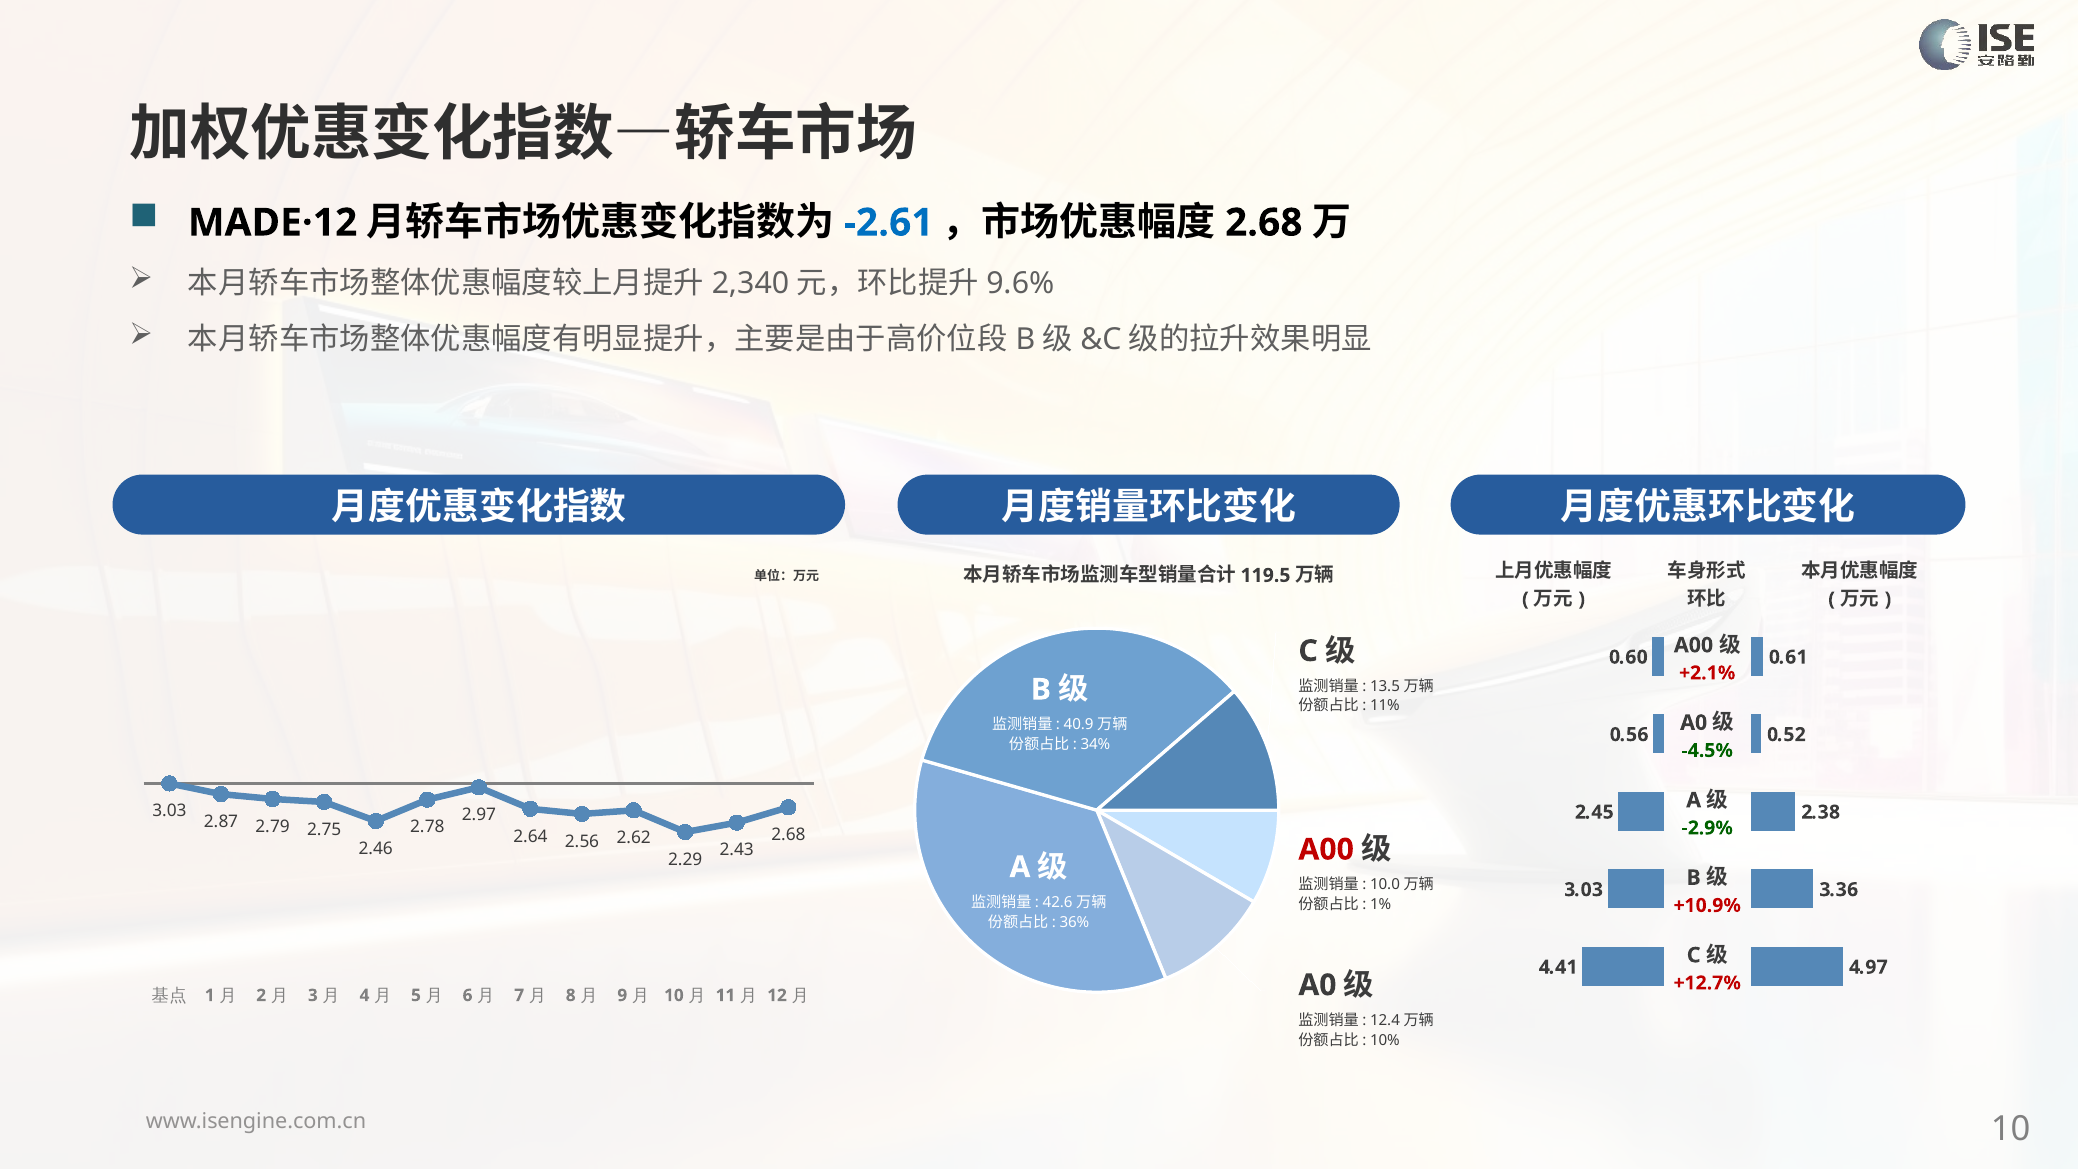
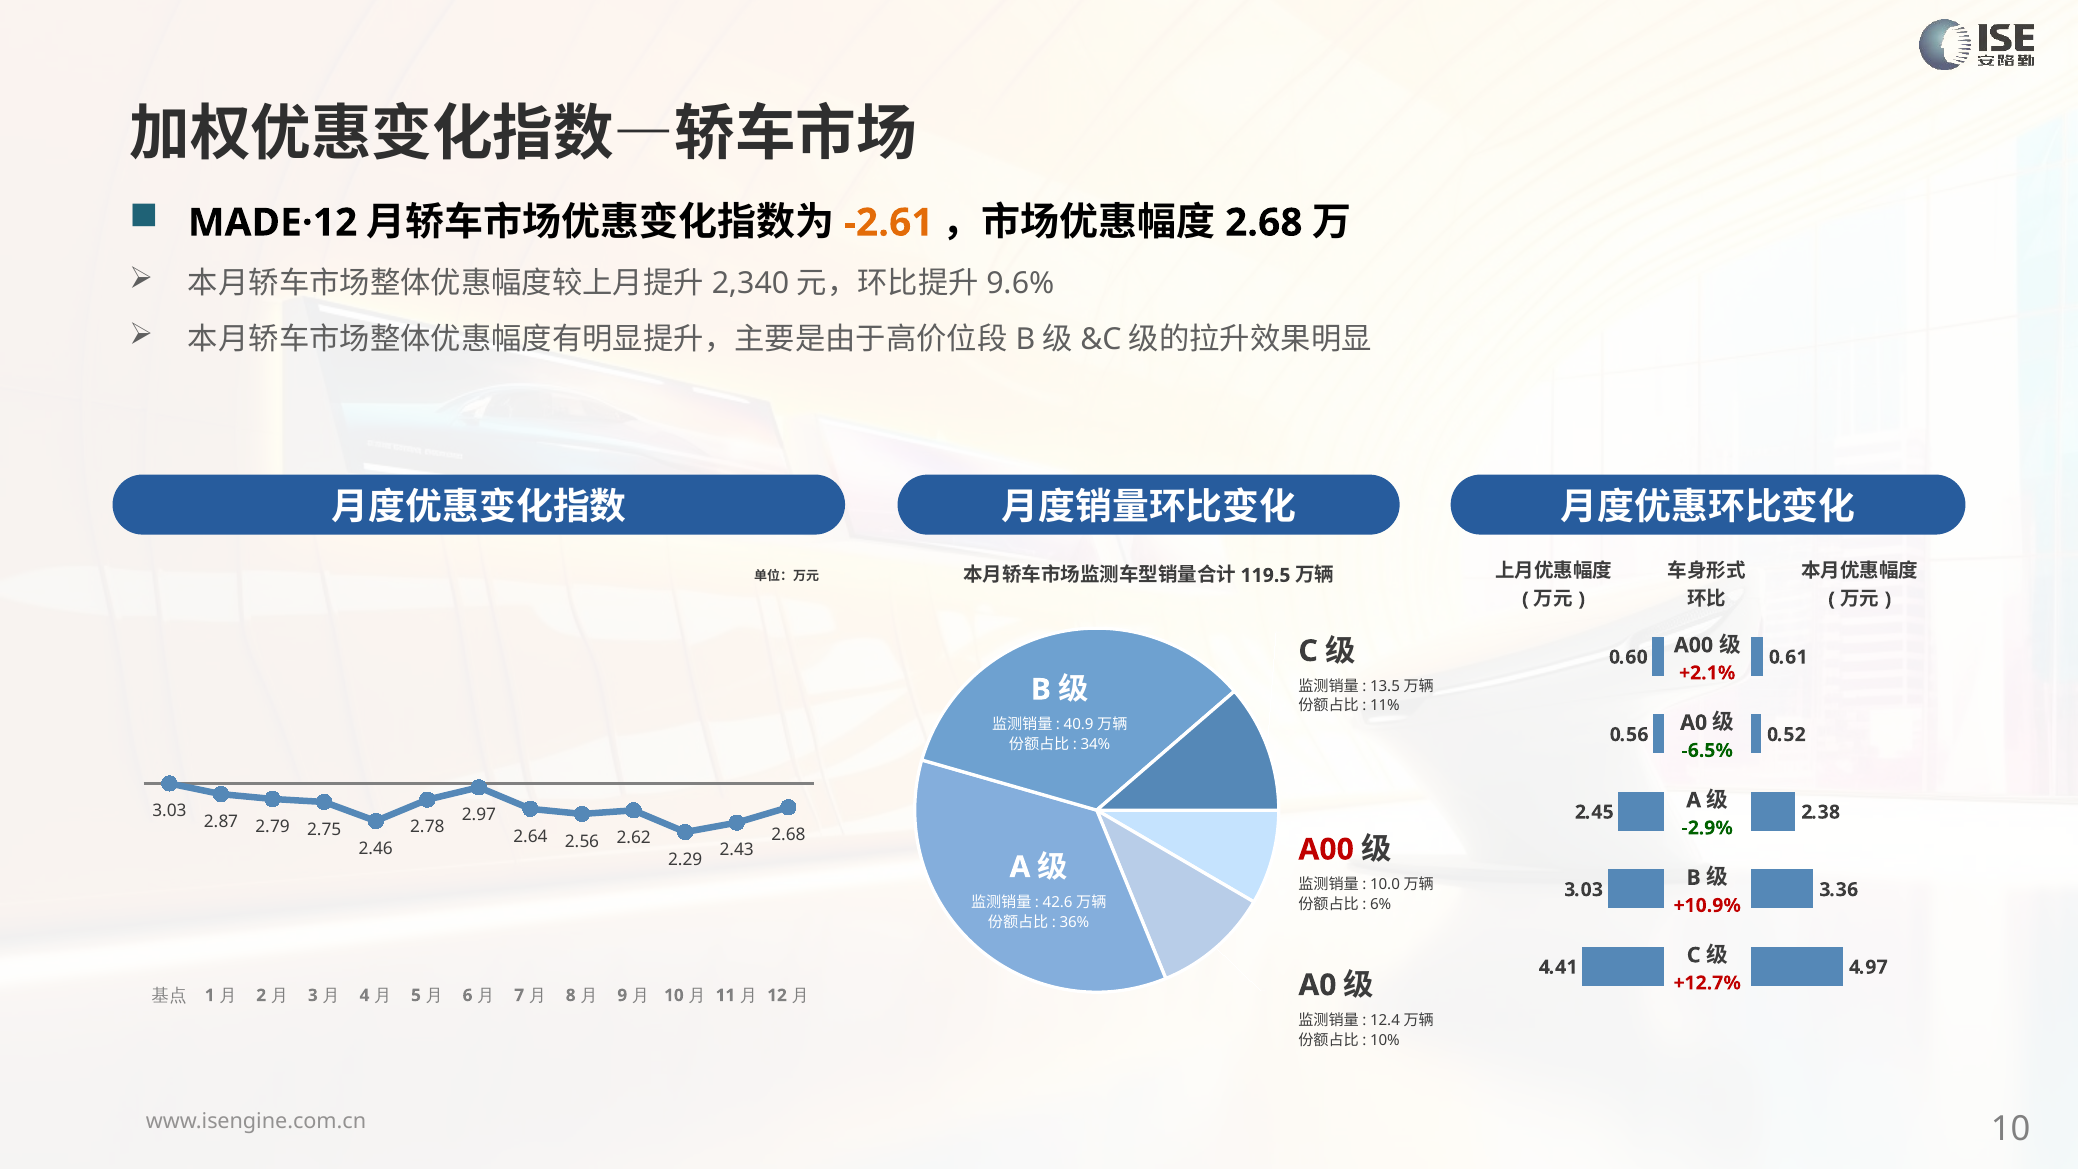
-2.61 colour: blue -> orange
-4.5%: -4.5% -> -6.5%
1%: 1% -> 6%
